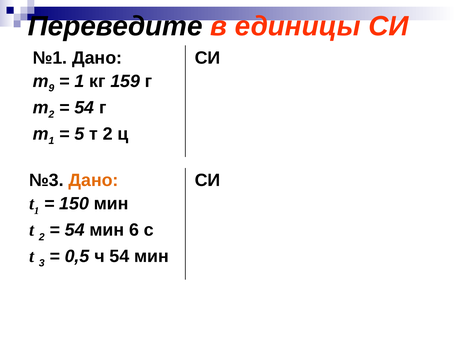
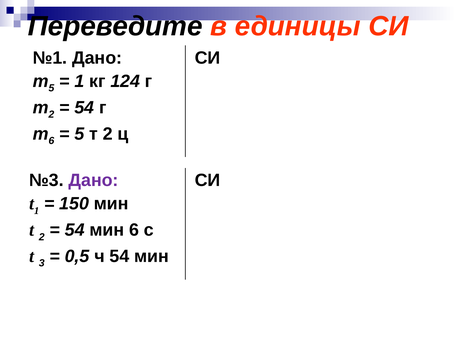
9 at (51, 88): 9 -> 5
159: 159 -> 124
1 at (51, 141): 1 -> 6
Дано at (94, 180) colour: orange -> purple
